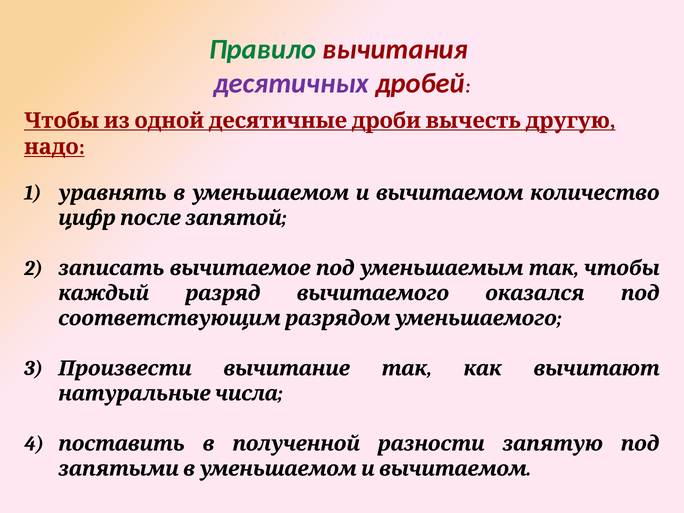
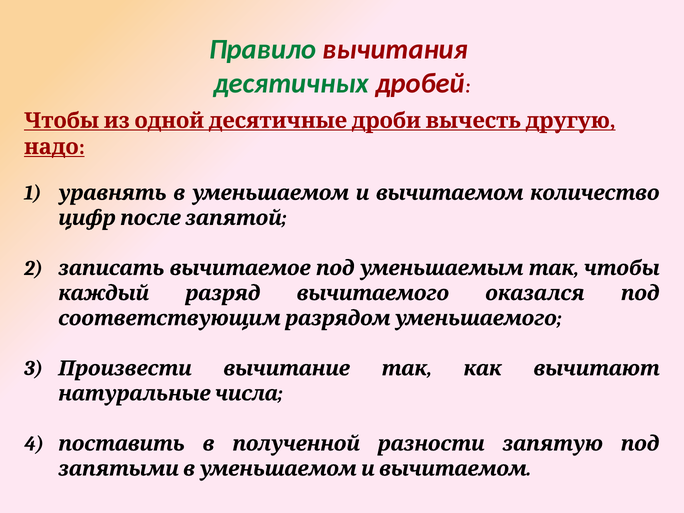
десятичных colour: purple -> green
